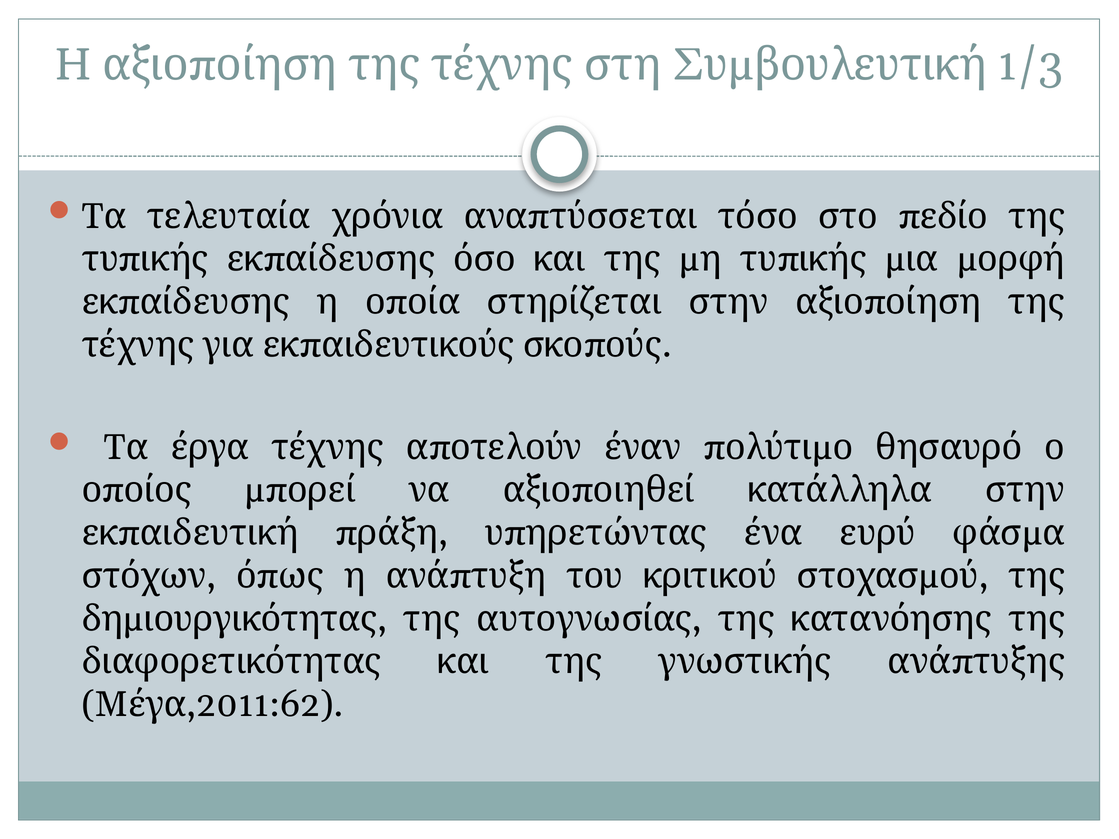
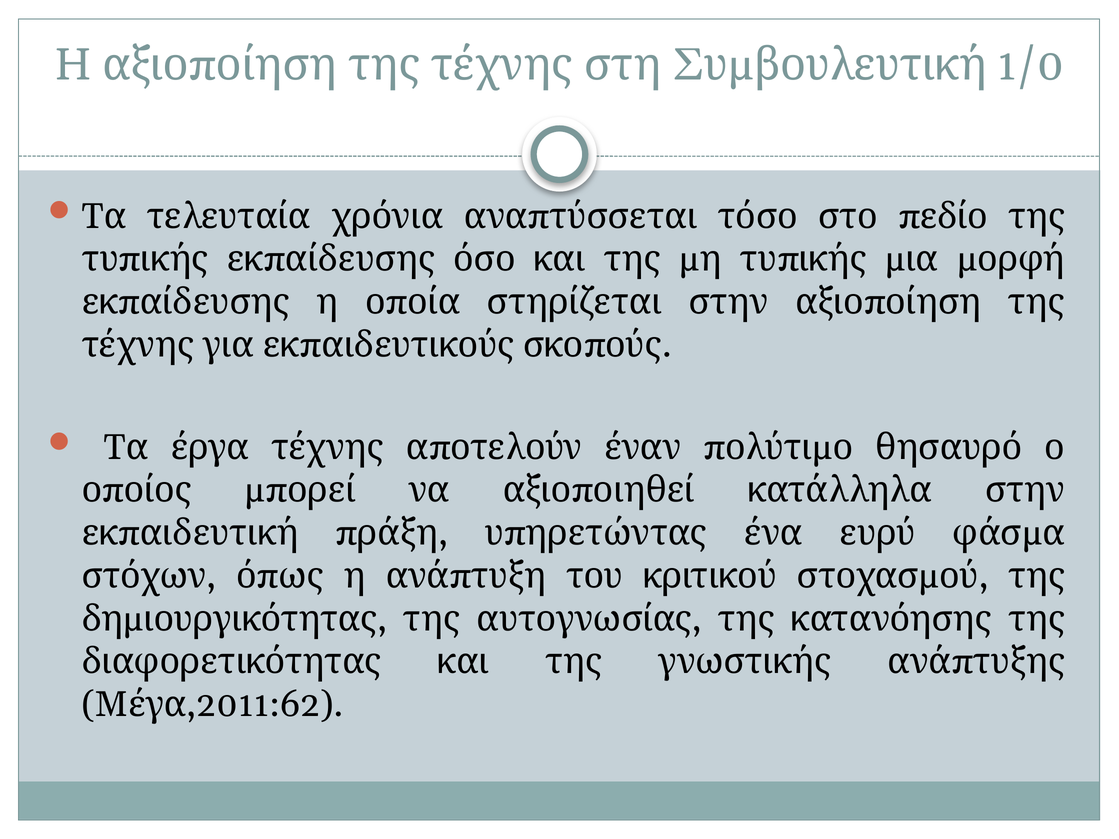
1/3: 1/3 -> 1/0
